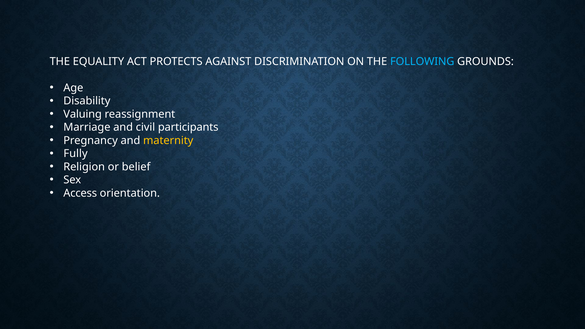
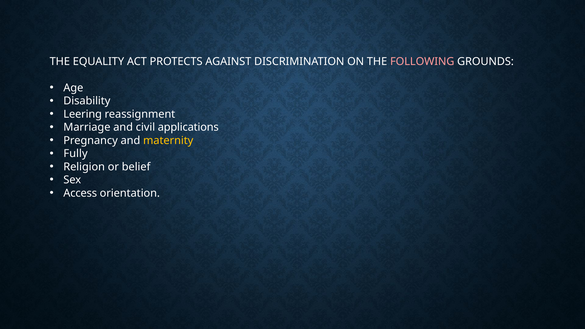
FOLLOWING colour: light blue -> pink
Valuing: Valuing -> Leering
participants: participants -> applications
